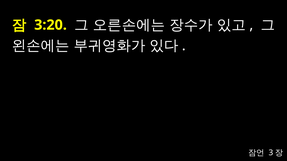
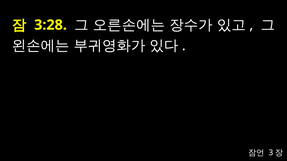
3:20: 3:20 -> 3:28
